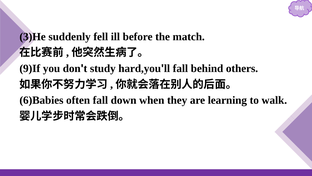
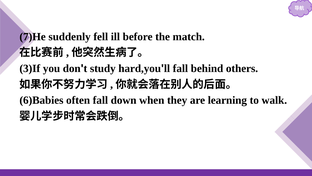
3)He: 3)He -> 7)He
9)If: 9)If -> 3)If
